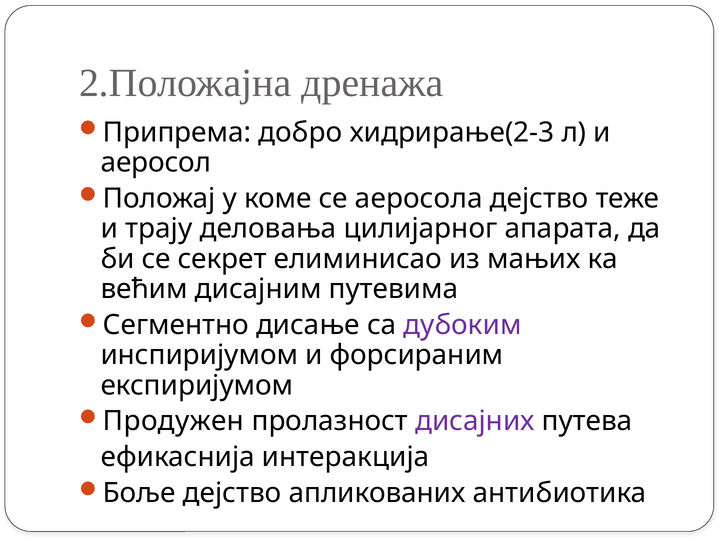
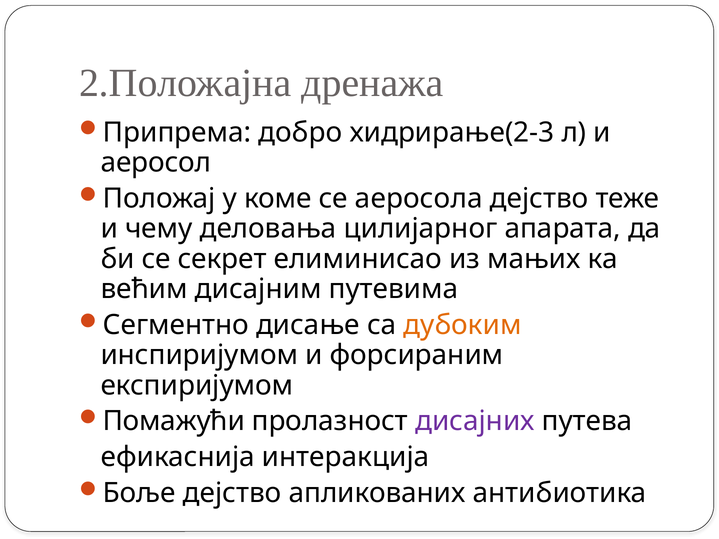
трају: трају -> чему
дубоким colour: purple -> orange
Продужен: Продужен -> Помажући
